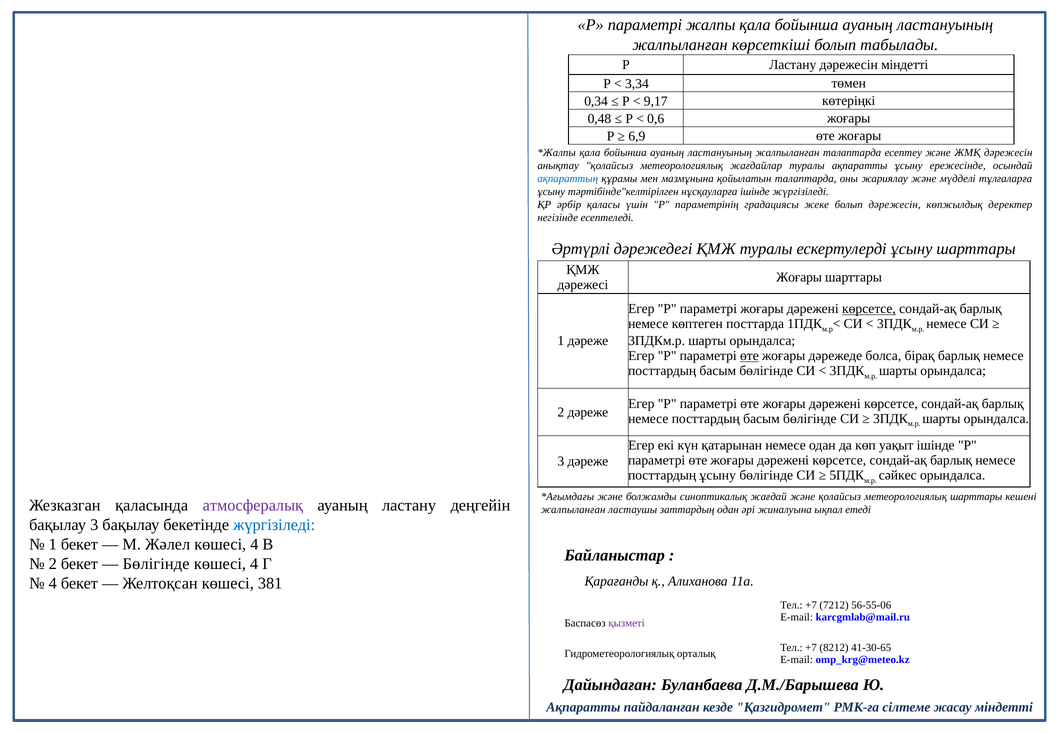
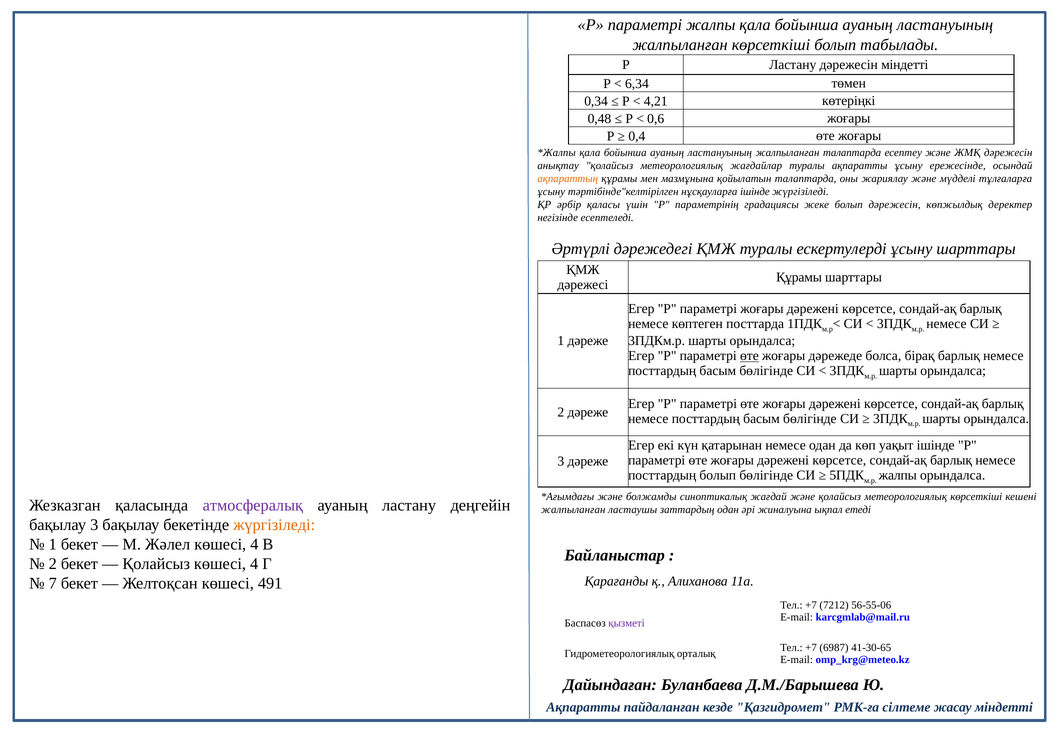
3,34: 3,34 -> 6,34
9,17: 9,17 -> 4,21
6,9: 6,9 -> 0,4
ақпараттың colour: blue -> orange
Жоғары at (799, 277): Жоғары -> Құрамы
көрсетсе at (869, 309) underline: present -> none
посттардың ұсыну: ұсыну -> болып
сәйкес at (898, 475): сәйкес -> жалпы
метеорологиялық шарттары: шарттары -> көрсеткіші
жүргізіледі at (274, 525) colour: blue -> orange
Бөлігінде at (156, 564): Бөлігінде -> Қолайсыз
4 at (53, 584): 4 -> 7
381: 381 -> 491
8212: 8212 -> 6987
